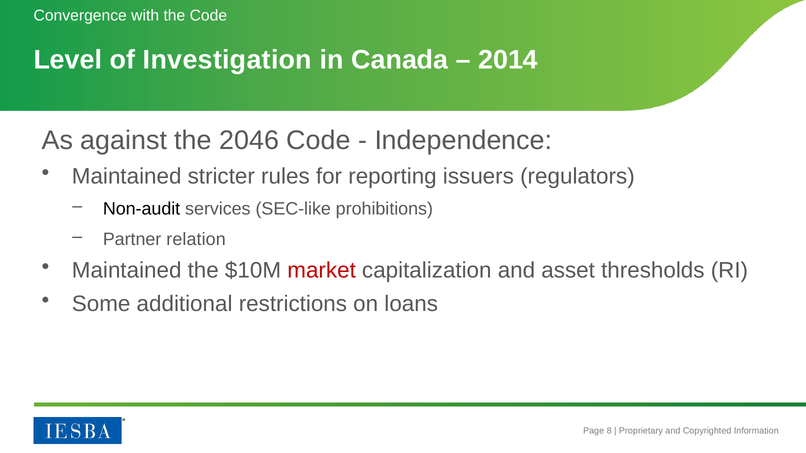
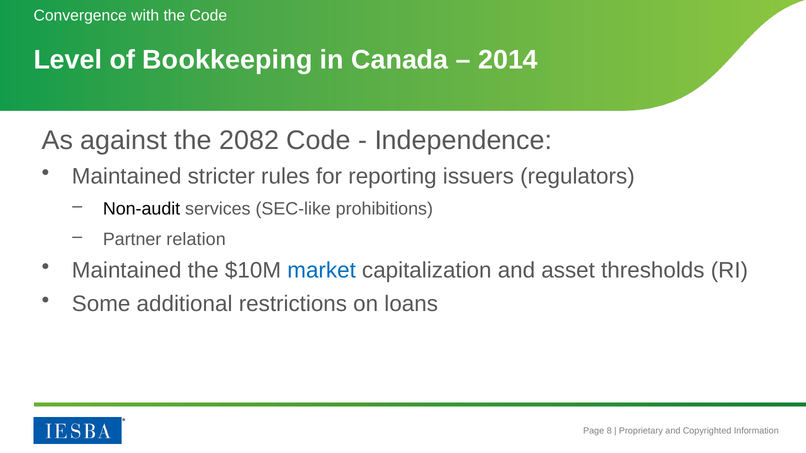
Investigation: Investigation -> Bookkeeping
2046: 2046 -> 2082
market colour: red -> blue
